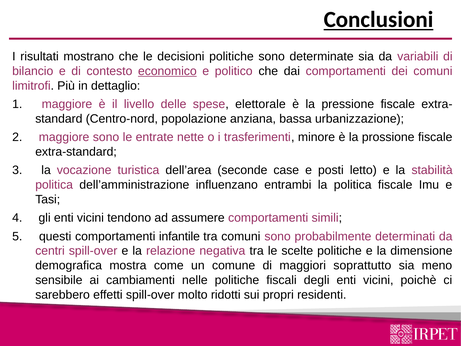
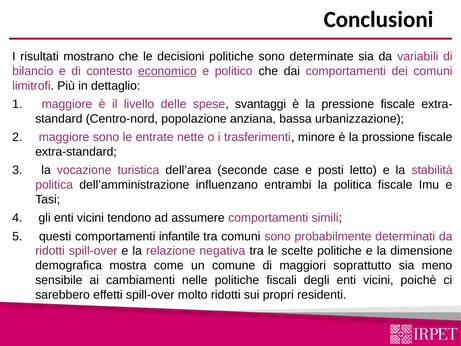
Conclusioni underline: present -> none
elettorale: elettorale -> svantaggi
centri at (50, 251): centri -> ridotti
